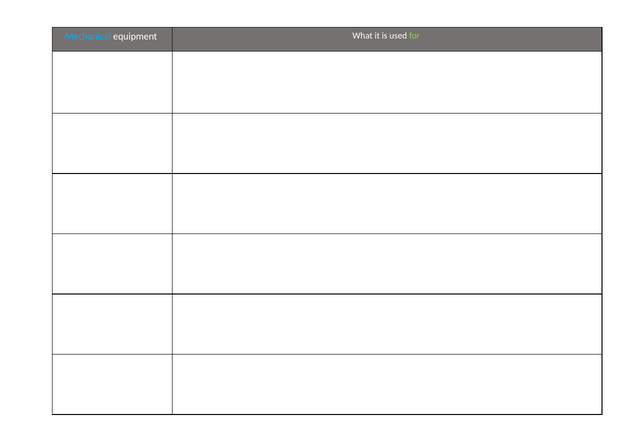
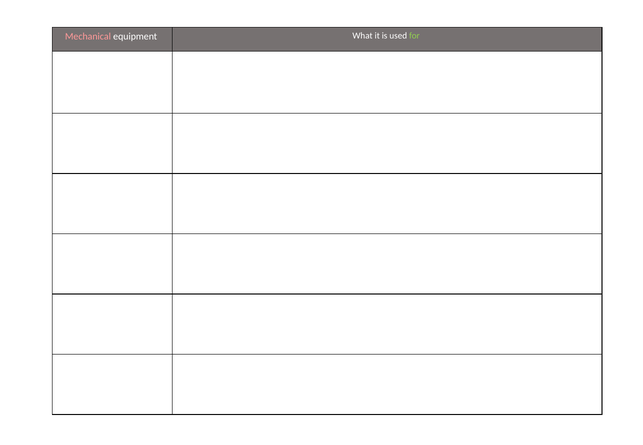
Mechanical colour: light blue -> pink
